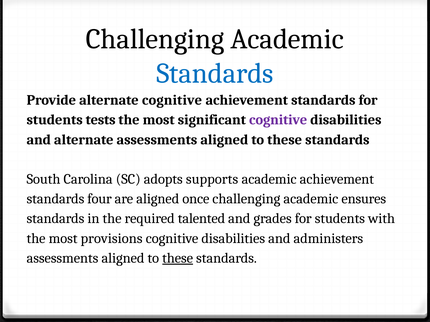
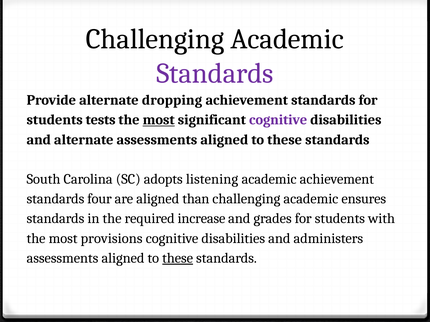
Standards at (215, 74) colour: blue -> purple
alternate cognitive: cognitive -> dropping
most at (159, 120) underline: none -> present
supports: supports -> listening
once: once -> than
talented: talented -> increase
